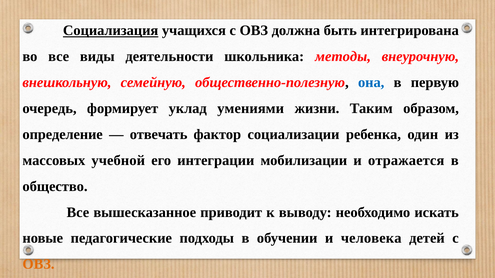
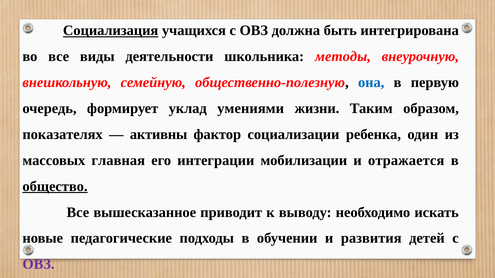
определение: определение -> показателях
отвечать: отвечать -> активны
учебной: учебной -> главная
общество underline: none -> present
человека: человека -> развития
ОВЗ at (38, 265) colour: orange -> purple
